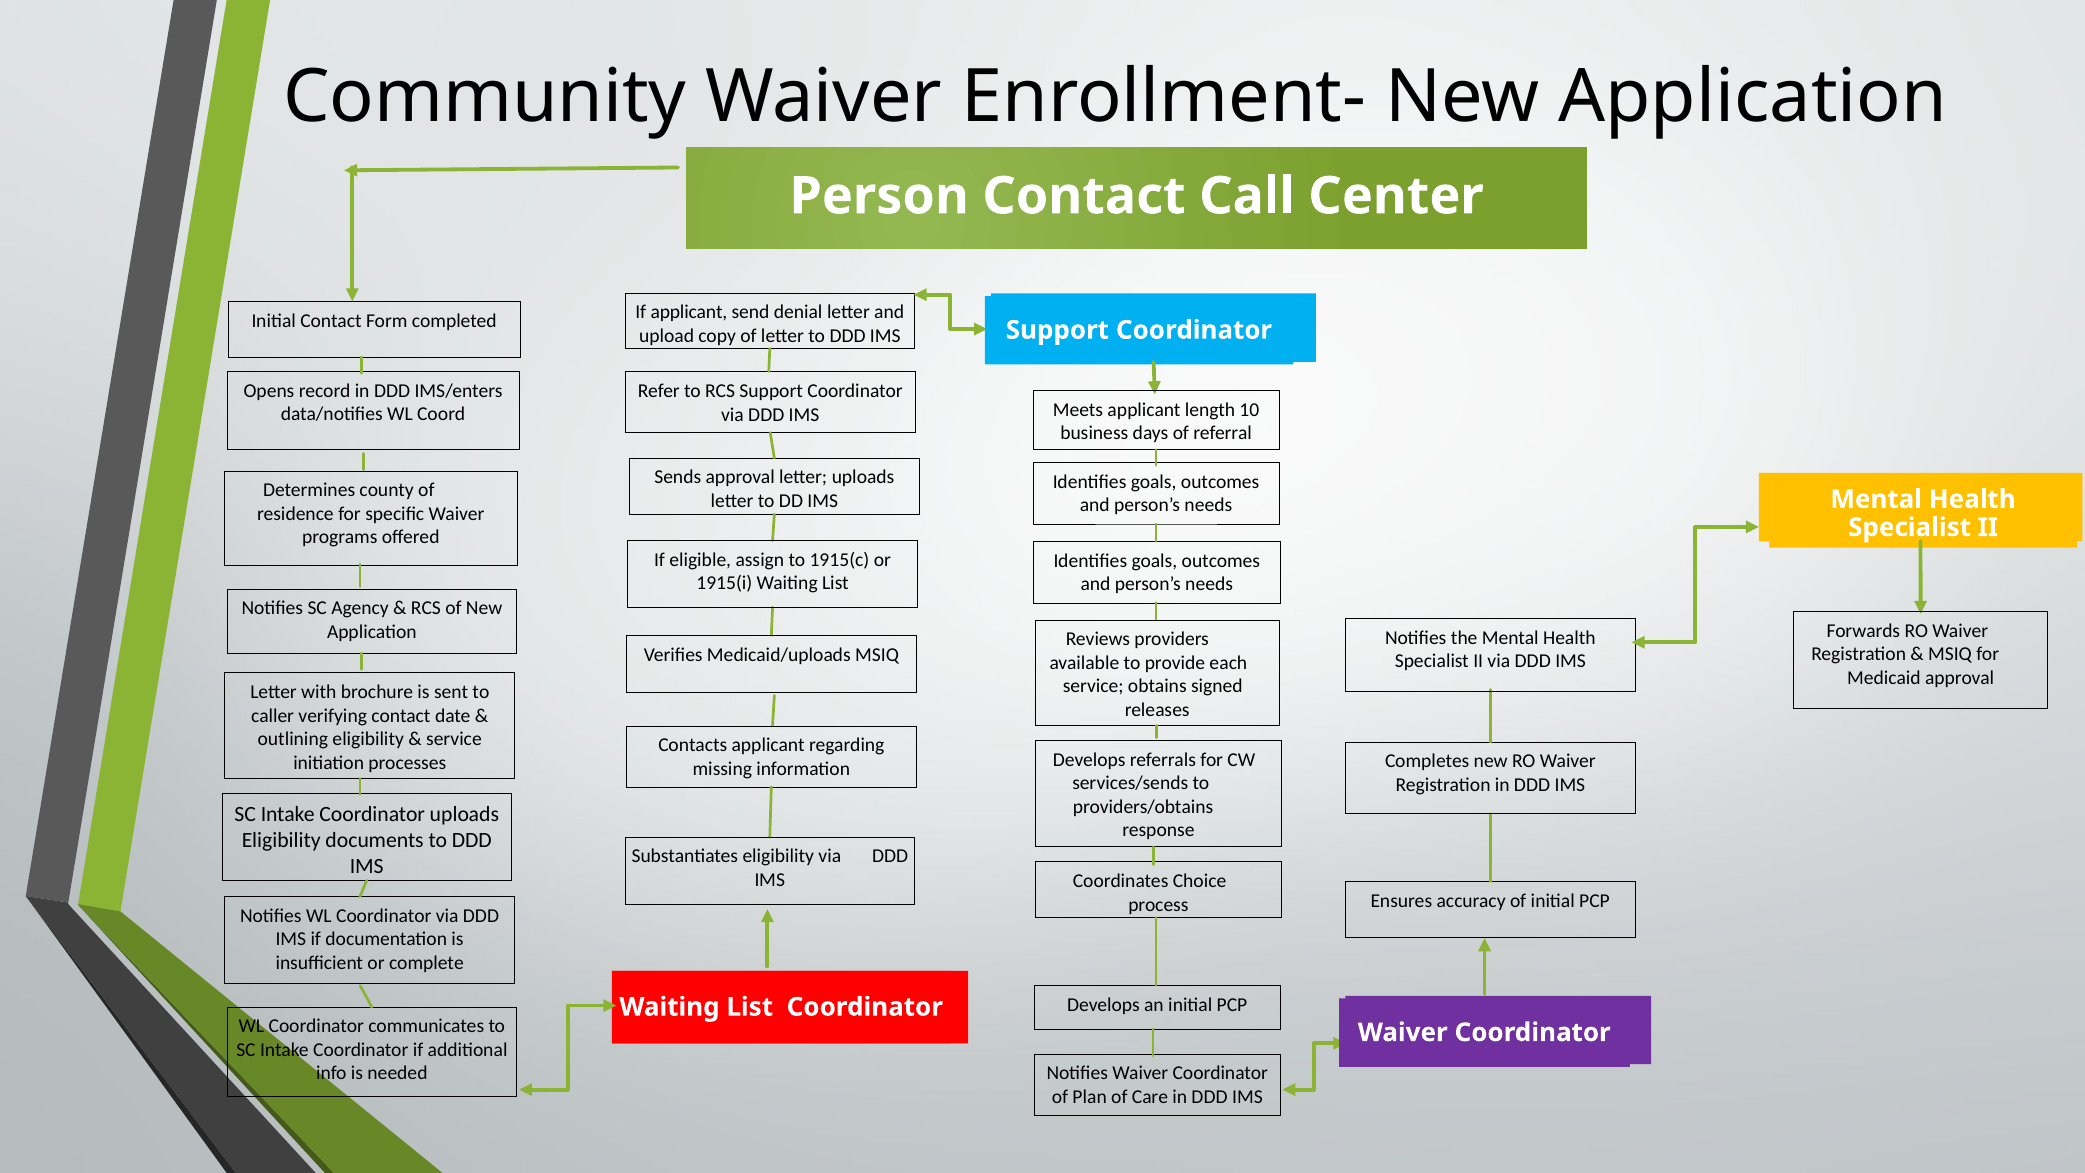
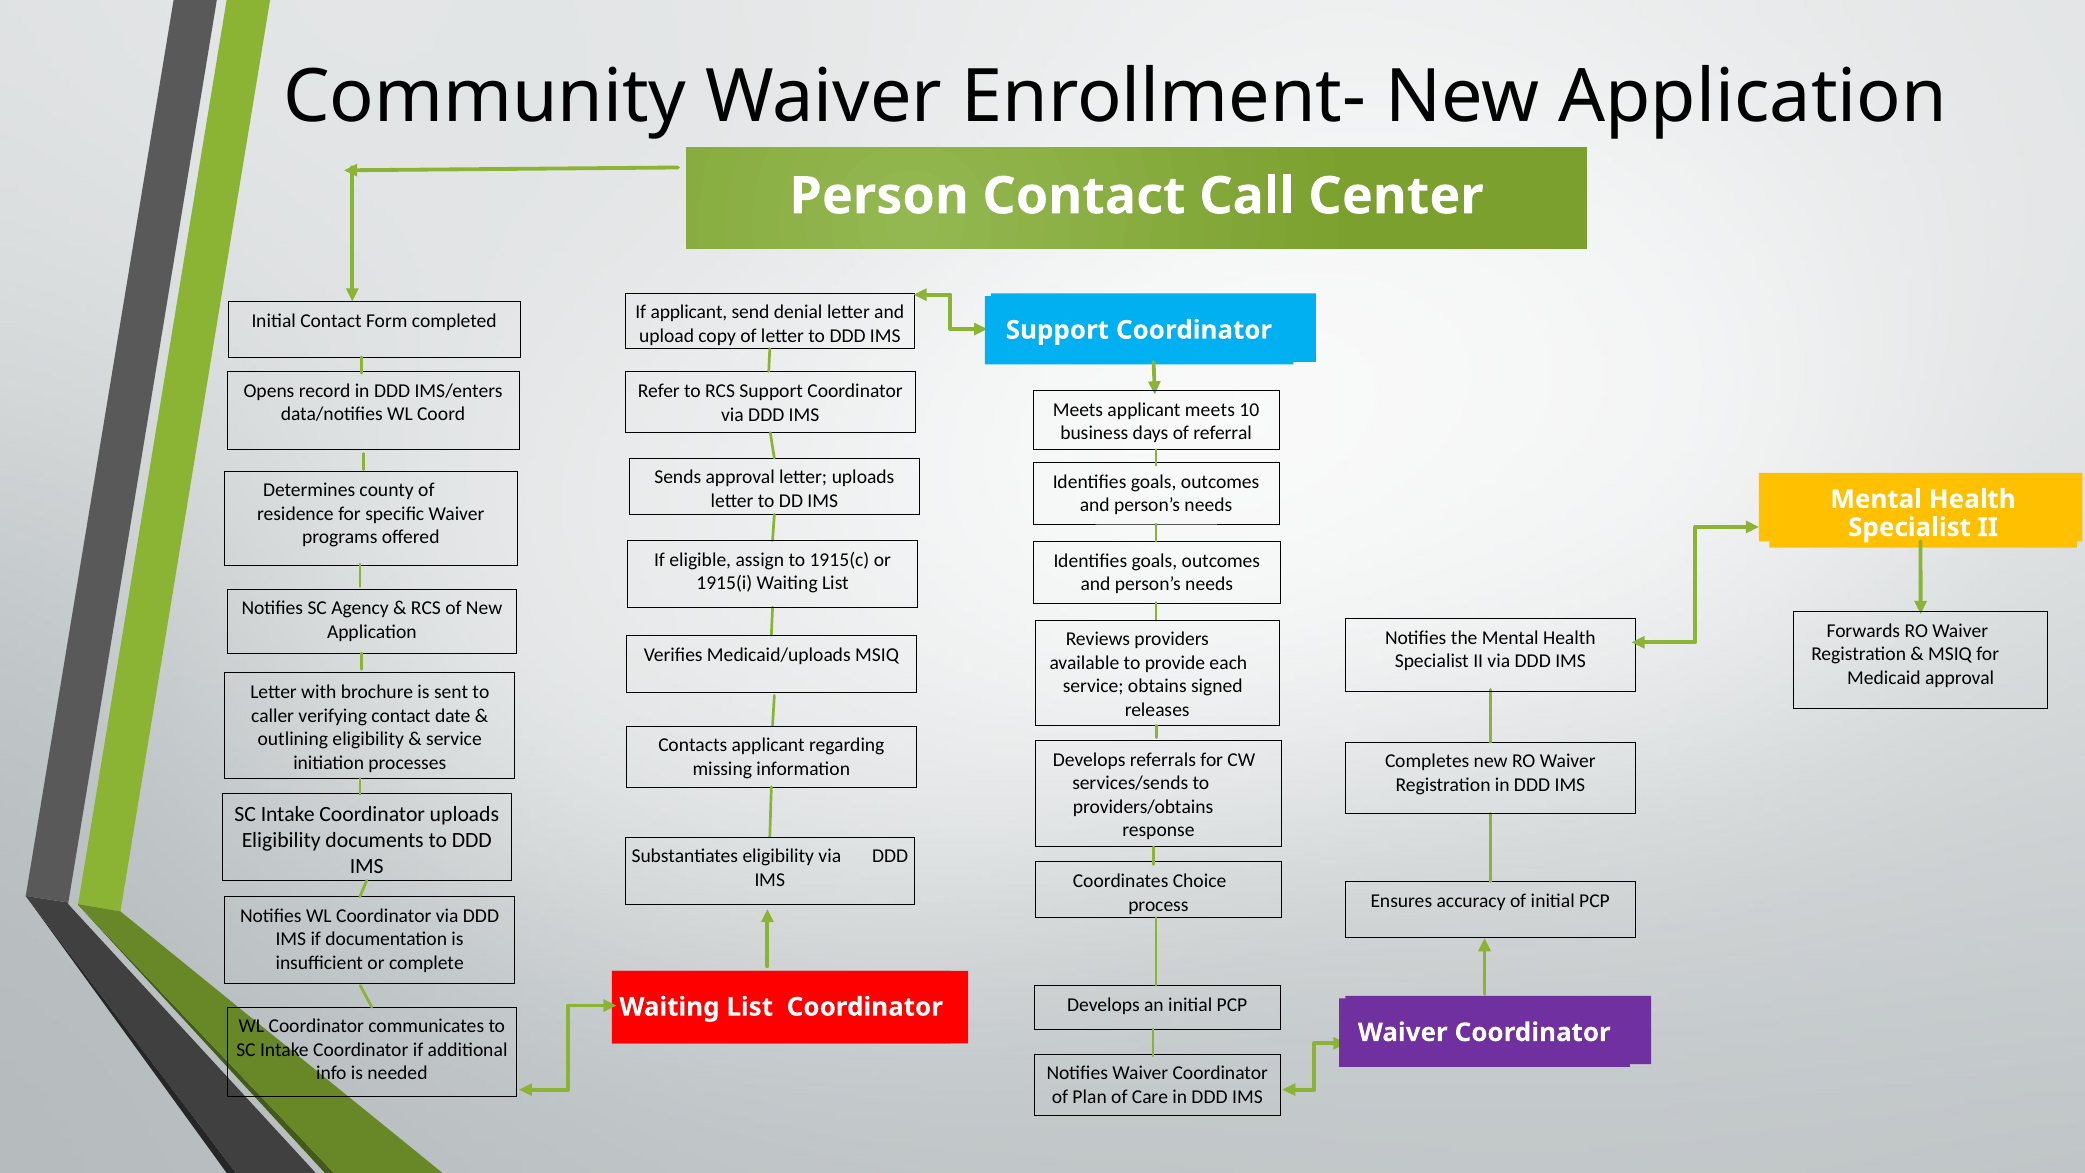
applicant length: length -> meets
